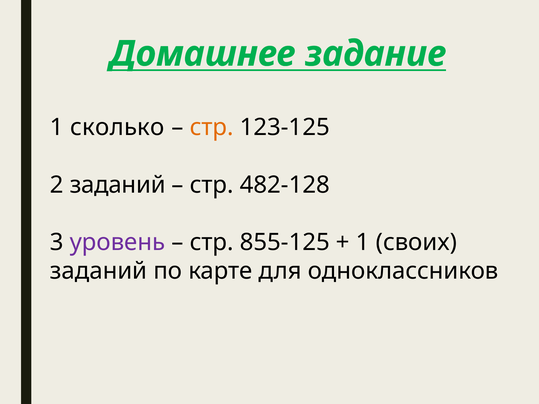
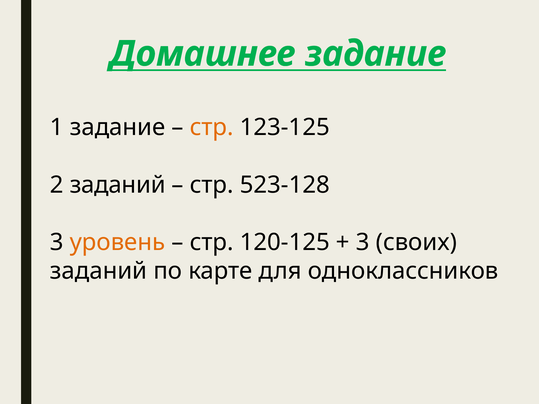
1 сколько: сколько -> задание
482-128: 482-128 -> 523-128
уровень colour: purple -> orange
855-125: 855-125 -> 120-125
1 at (363, 242): 1 -> 3
